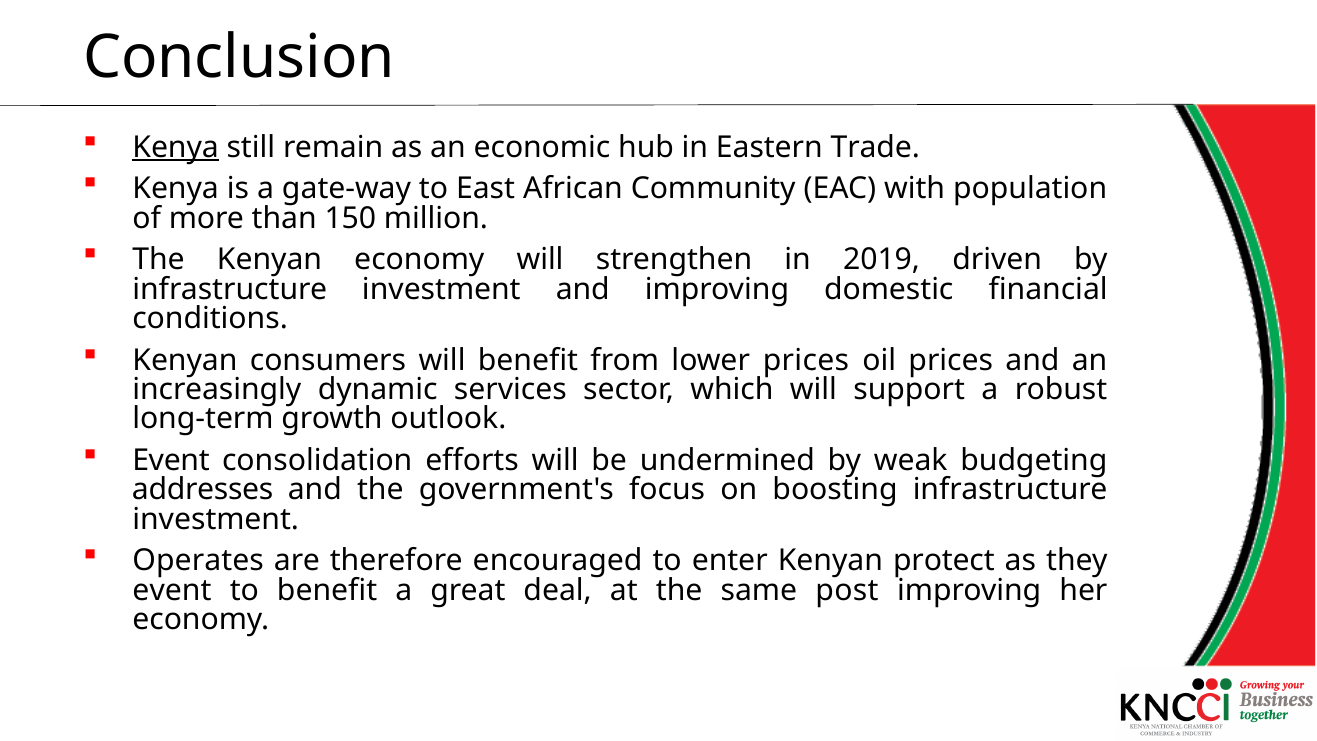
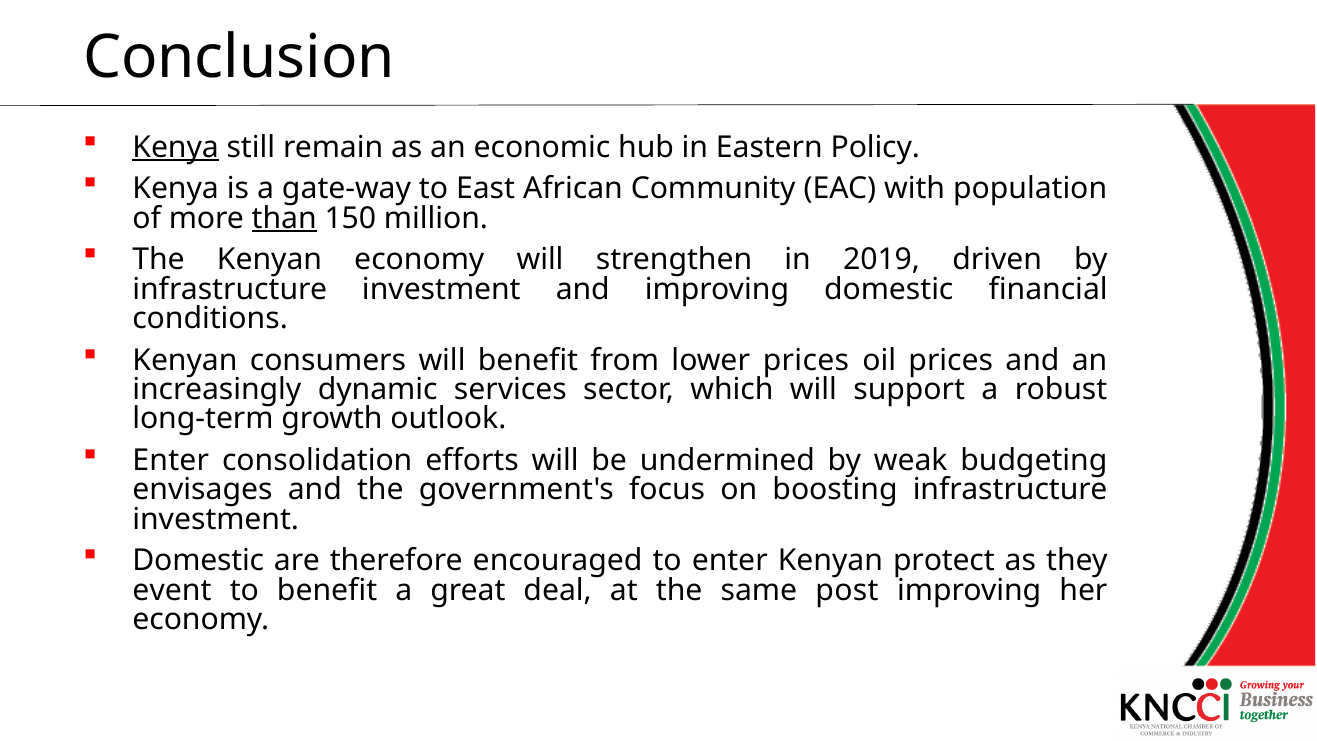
Trade: Trade -> Policy
than underline: none -> present
Event at (171, 460): Event -> Enter
addresses: addresses -> envisages
Operates at (198, 561): Operates -> Domestic
